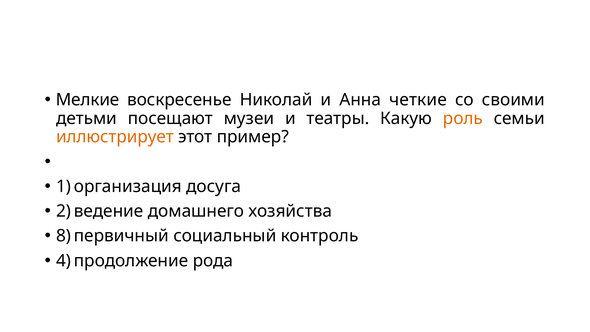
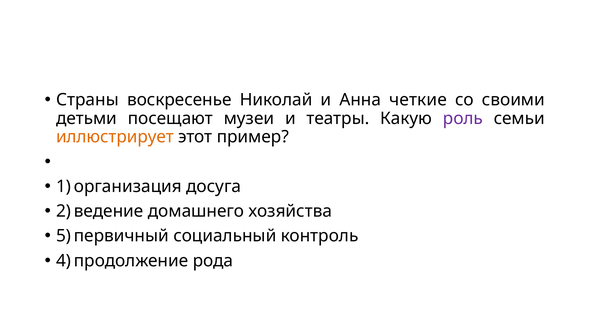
Мелкие: Мелкие -> Страны
роль colour: orange -> purple
8: 8 -> 5
